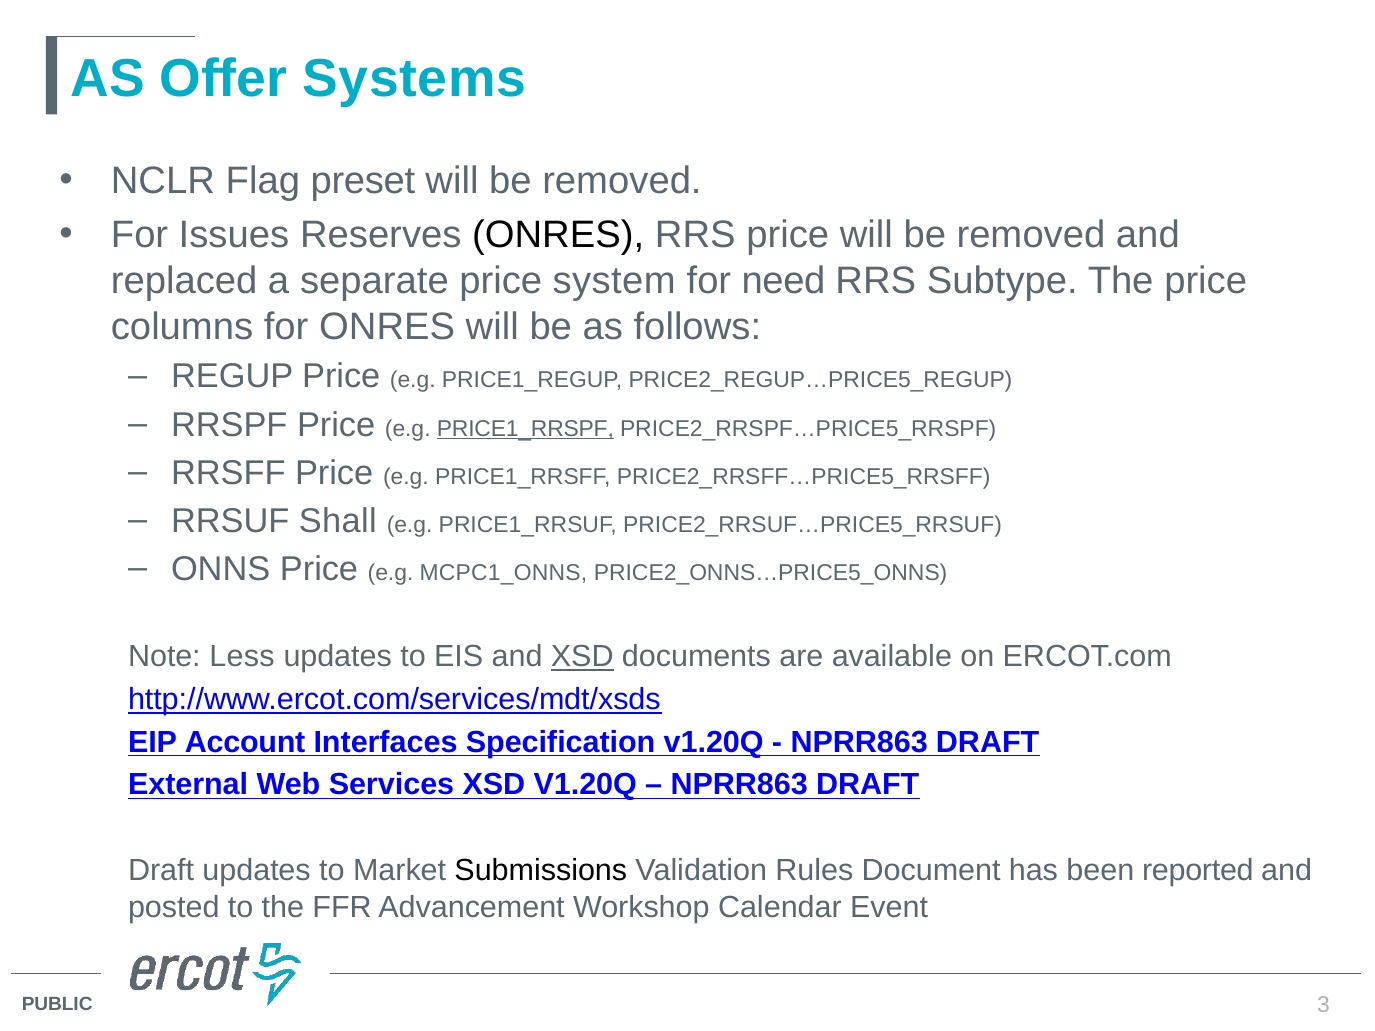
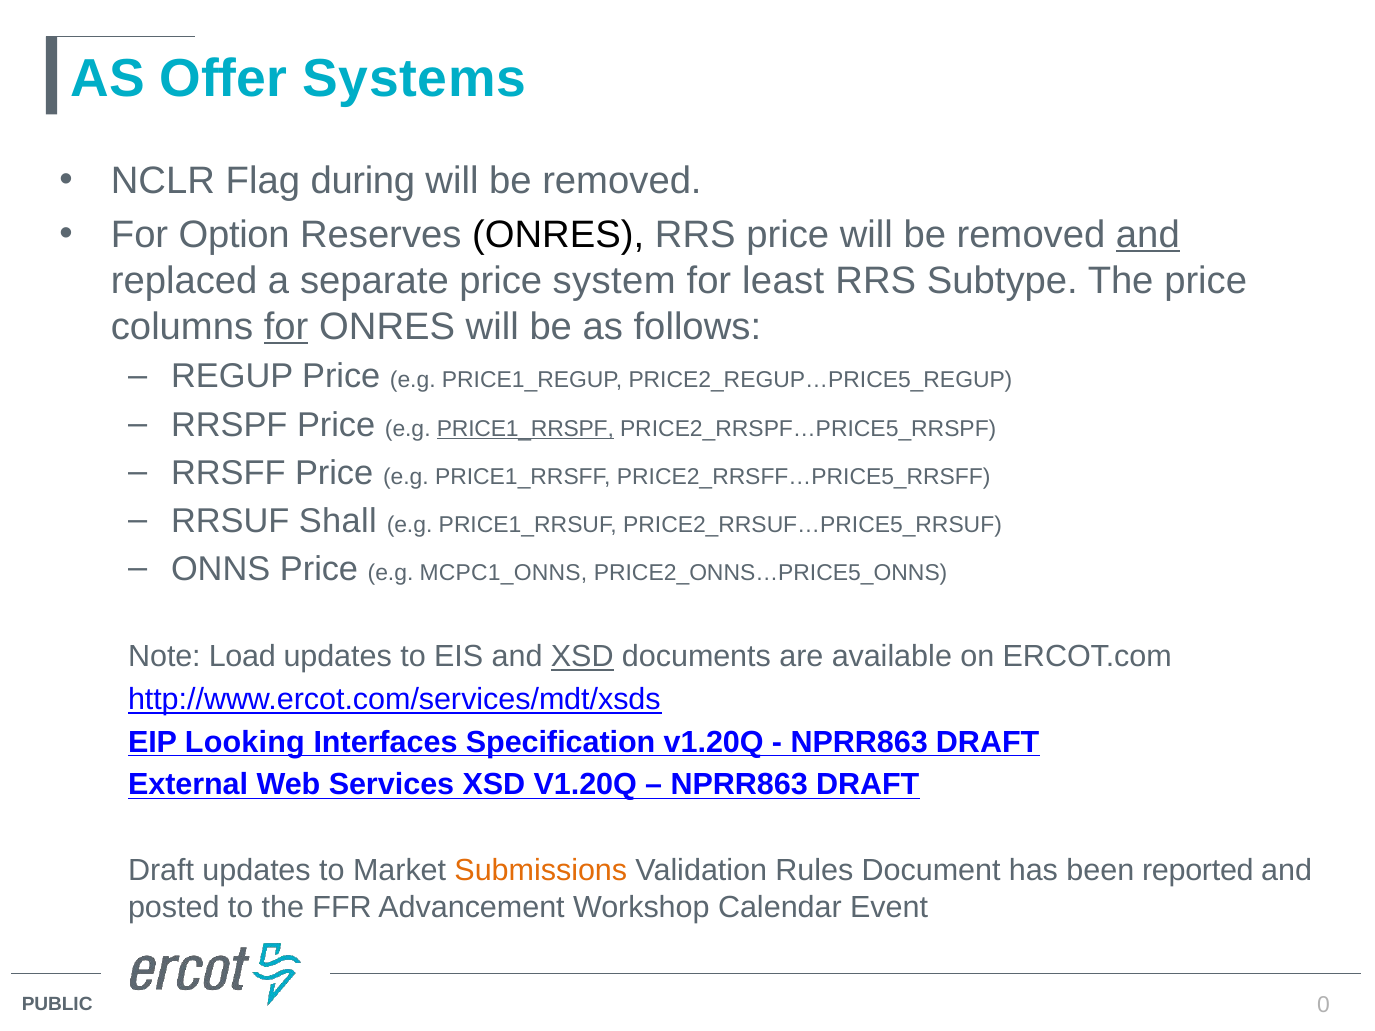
preset: preset -> during
Issues: Issues -> Option
and at (1148, 235) underline: none -> present
need: need -> least
for at (286, 327) underline: none -> present
Less: Less -> Load
Account: Account -> Looking
Submissions colour: black -> orange
3: 3 -> 0
